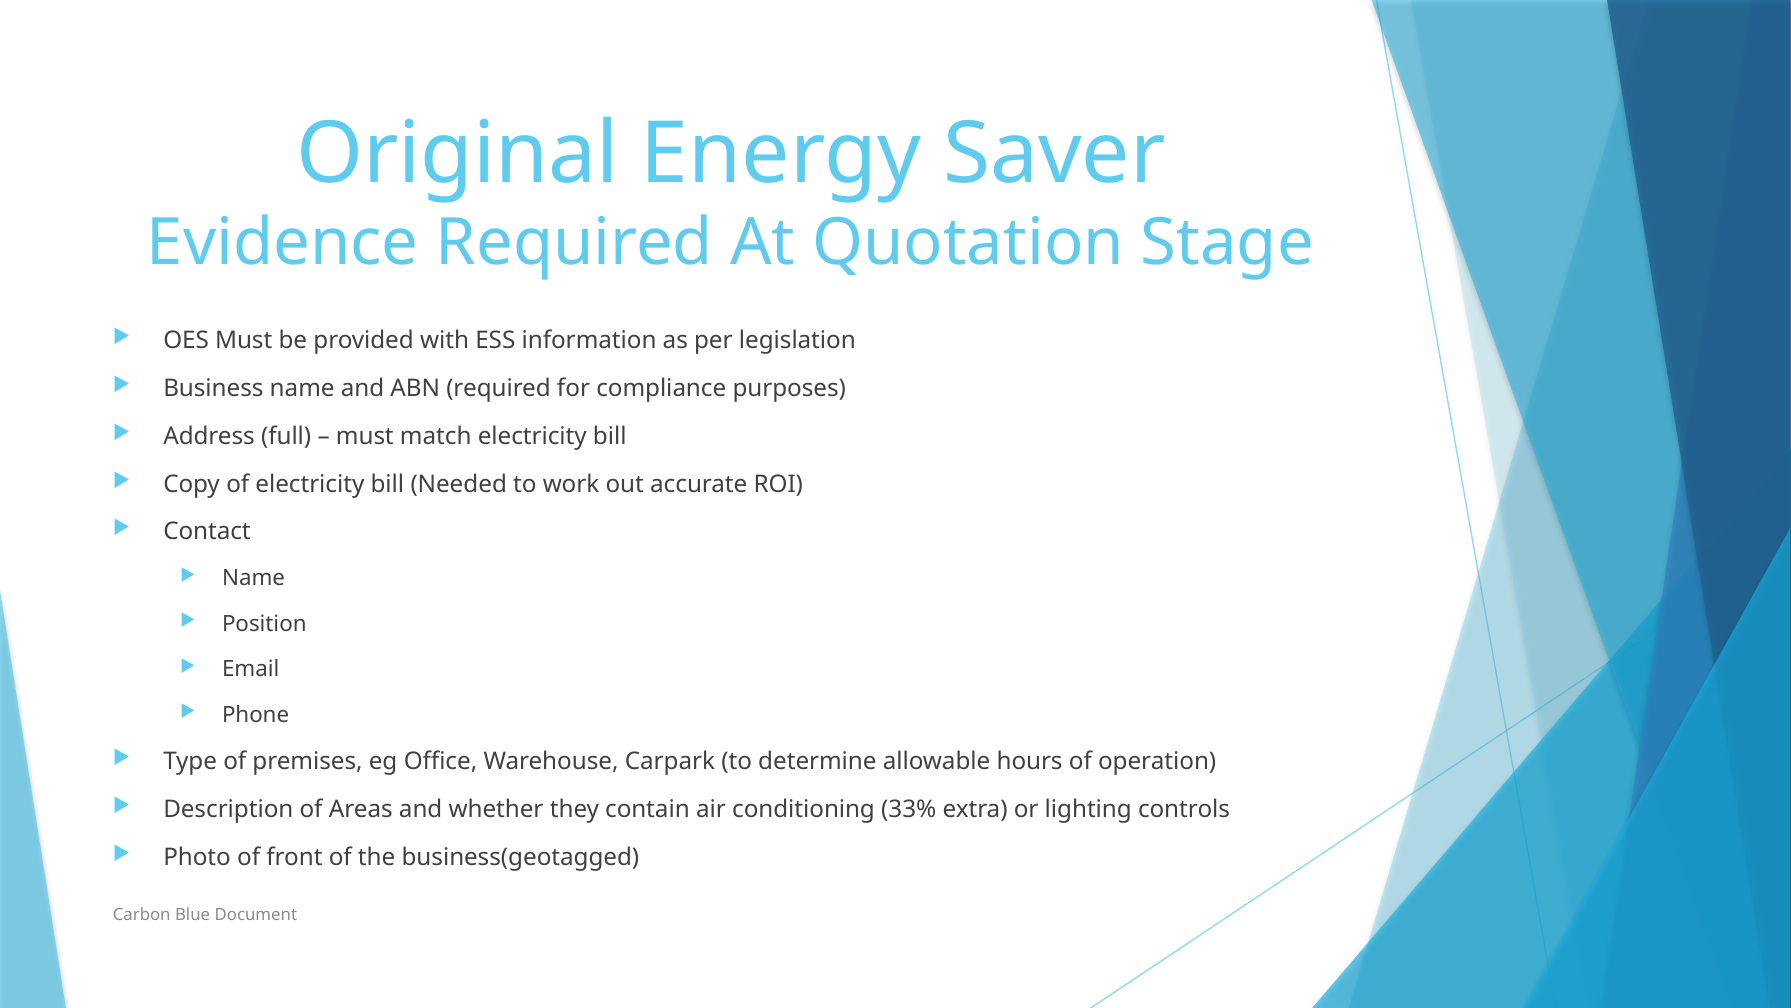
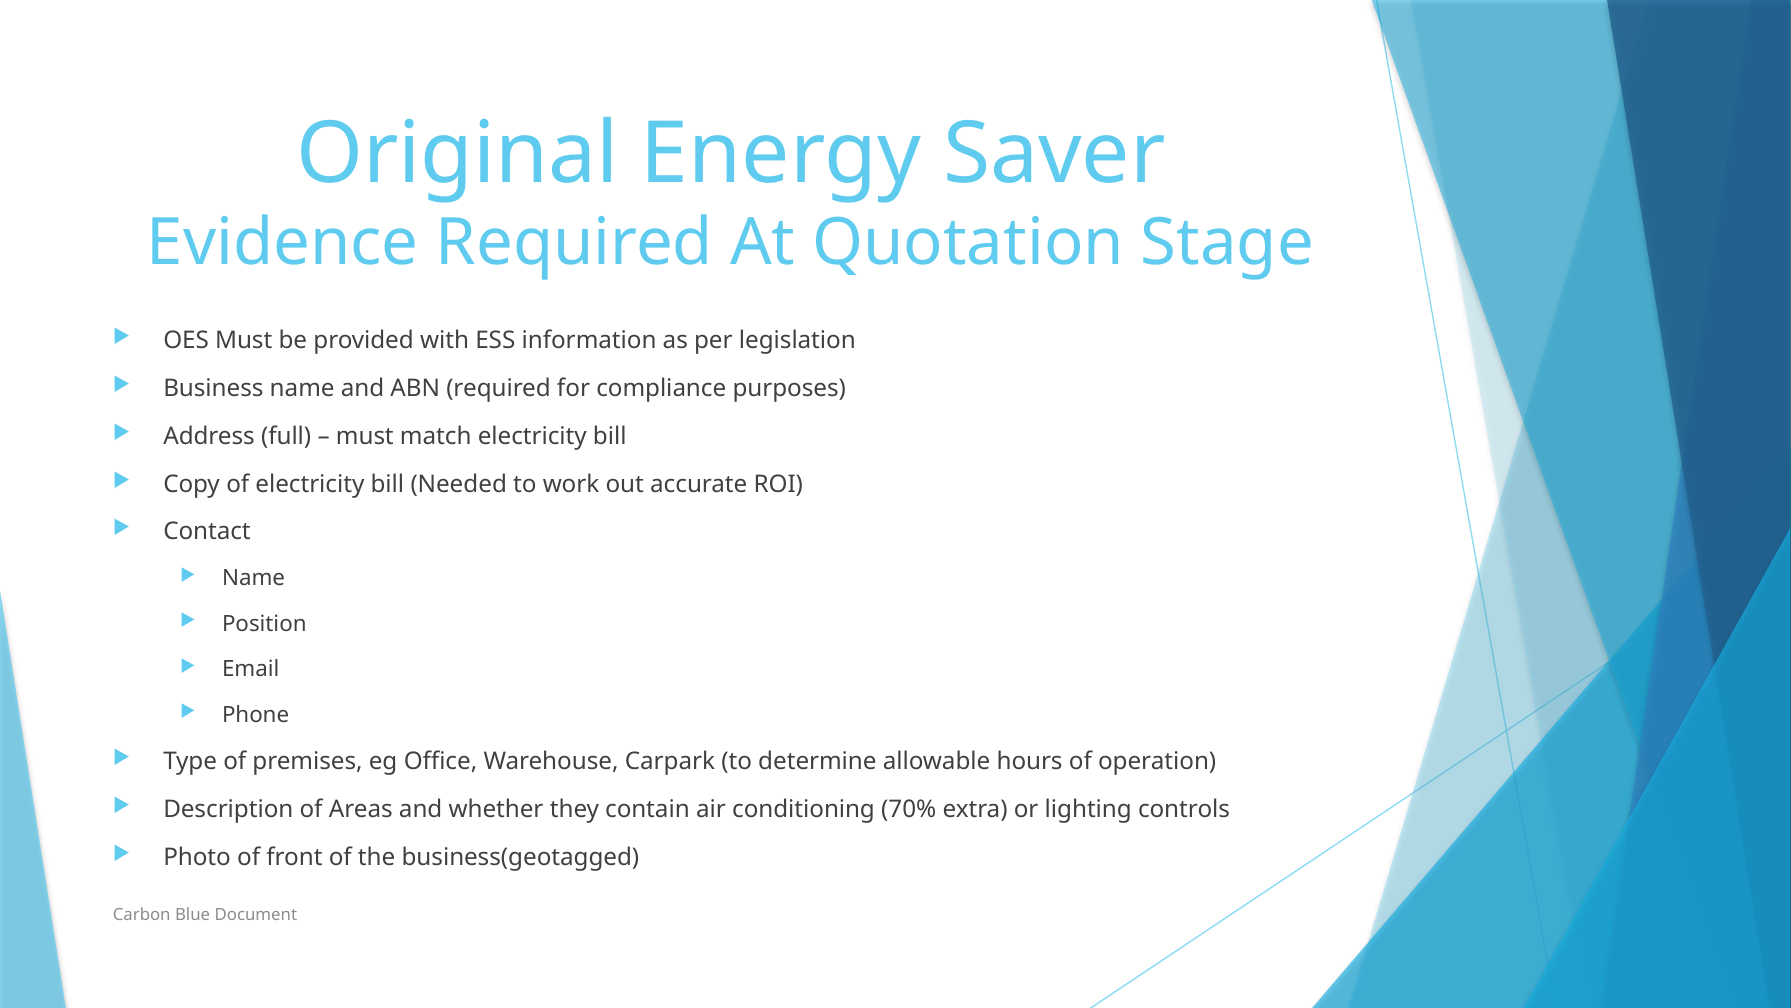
33%: 33% -> 70%
